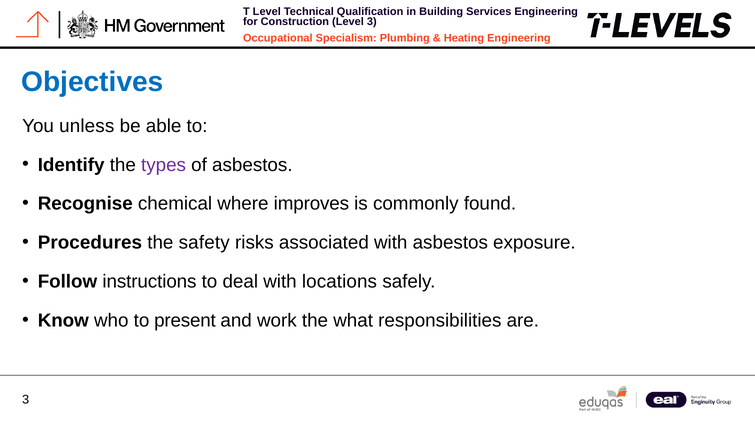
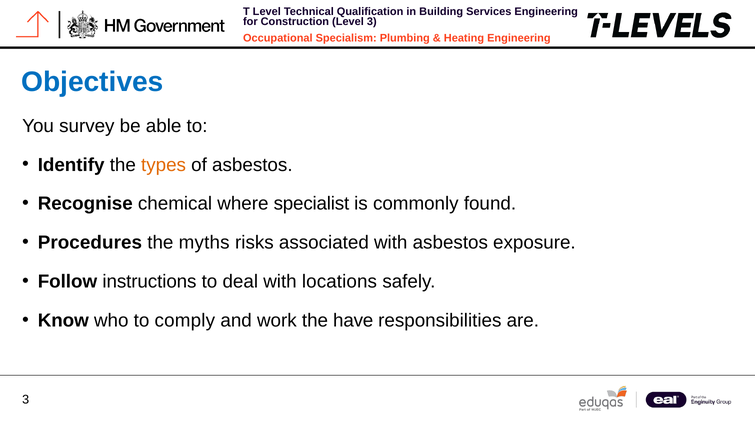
unless: unless -> survey
types colour: purple -> orange
improves: improves -> specialist
safety: safety -> myths
present: present -> comply
what: what -> have
